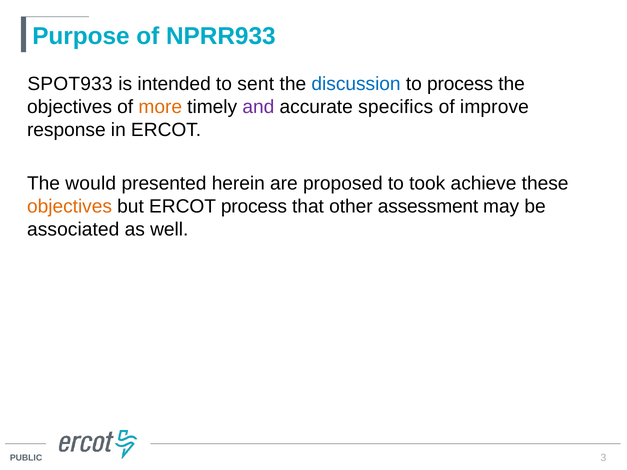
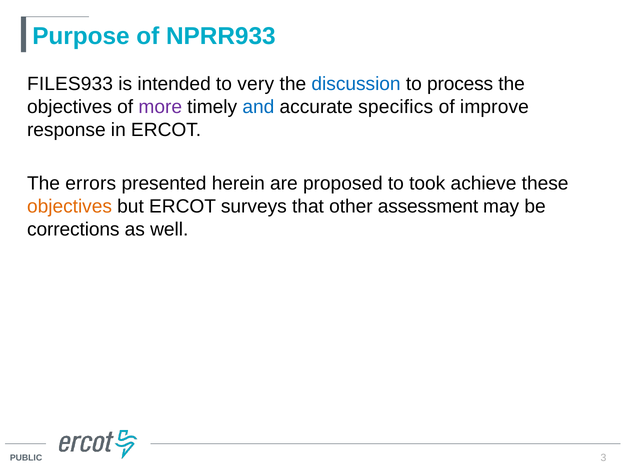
SPOT933: SPOT933 -> FILES933
sent: sent -> very
more colour: orange -> purple
and colour: purple -> blue
would: would -> errors
ERCOT process: process -> surveys
associated: associated -> corrections
